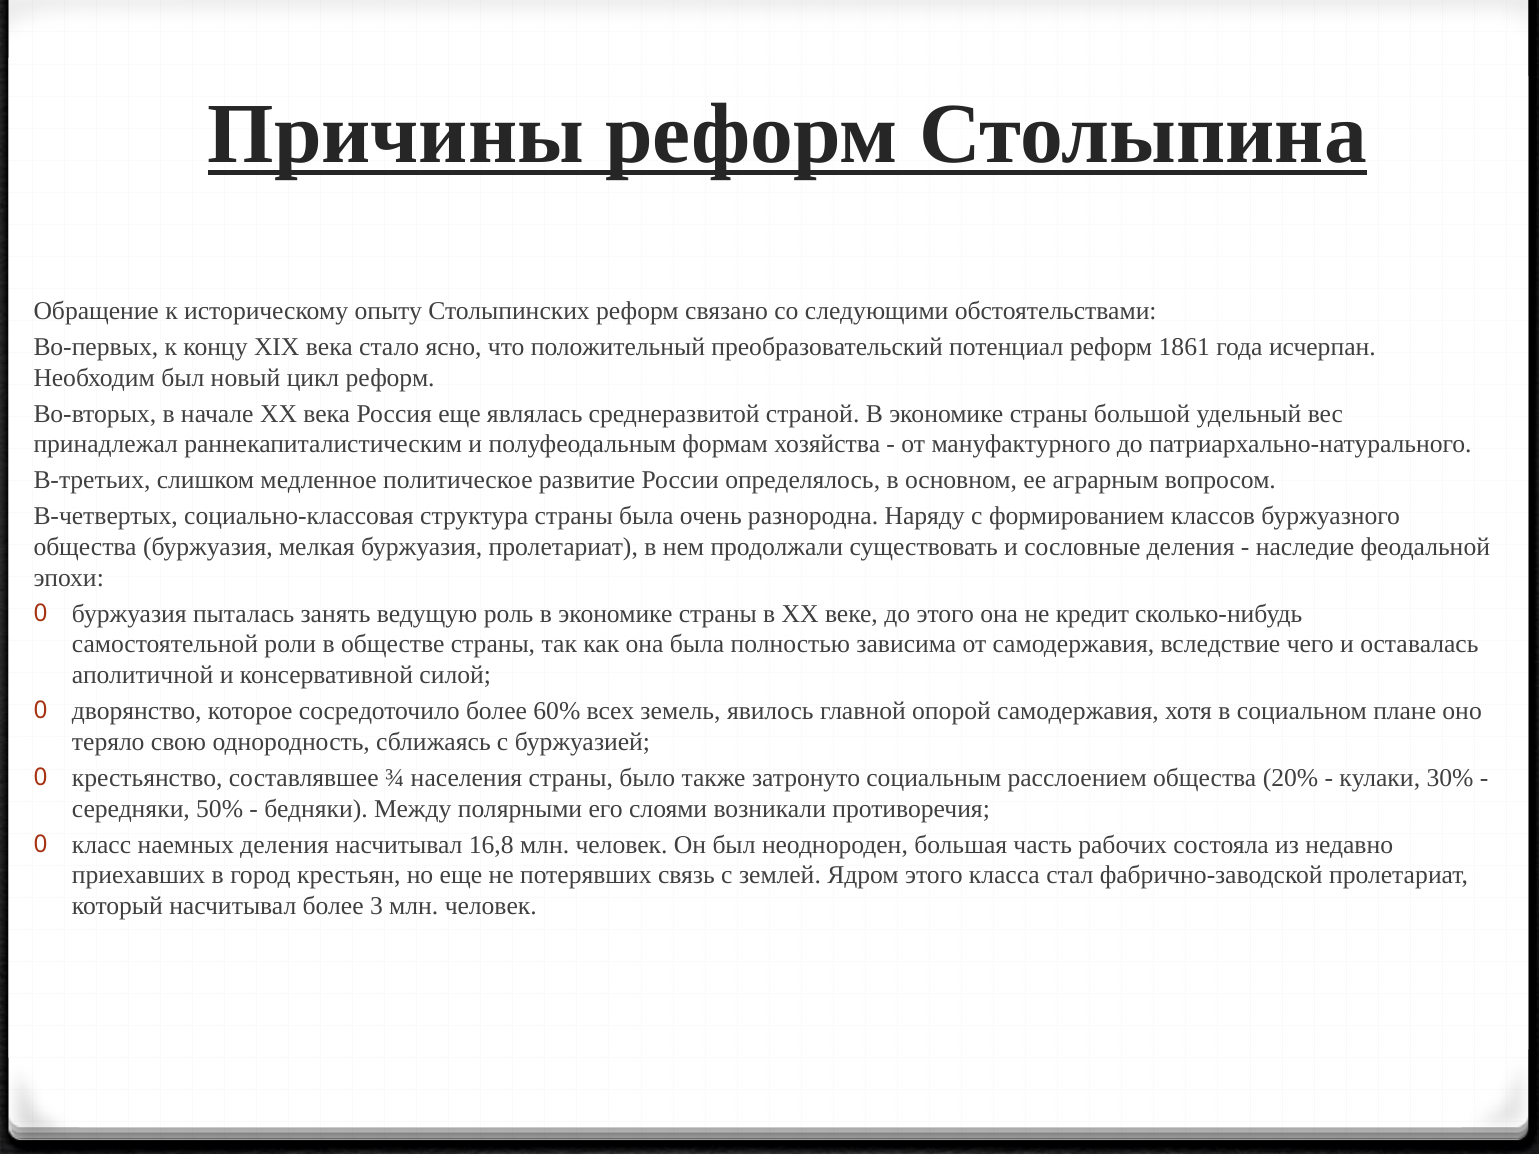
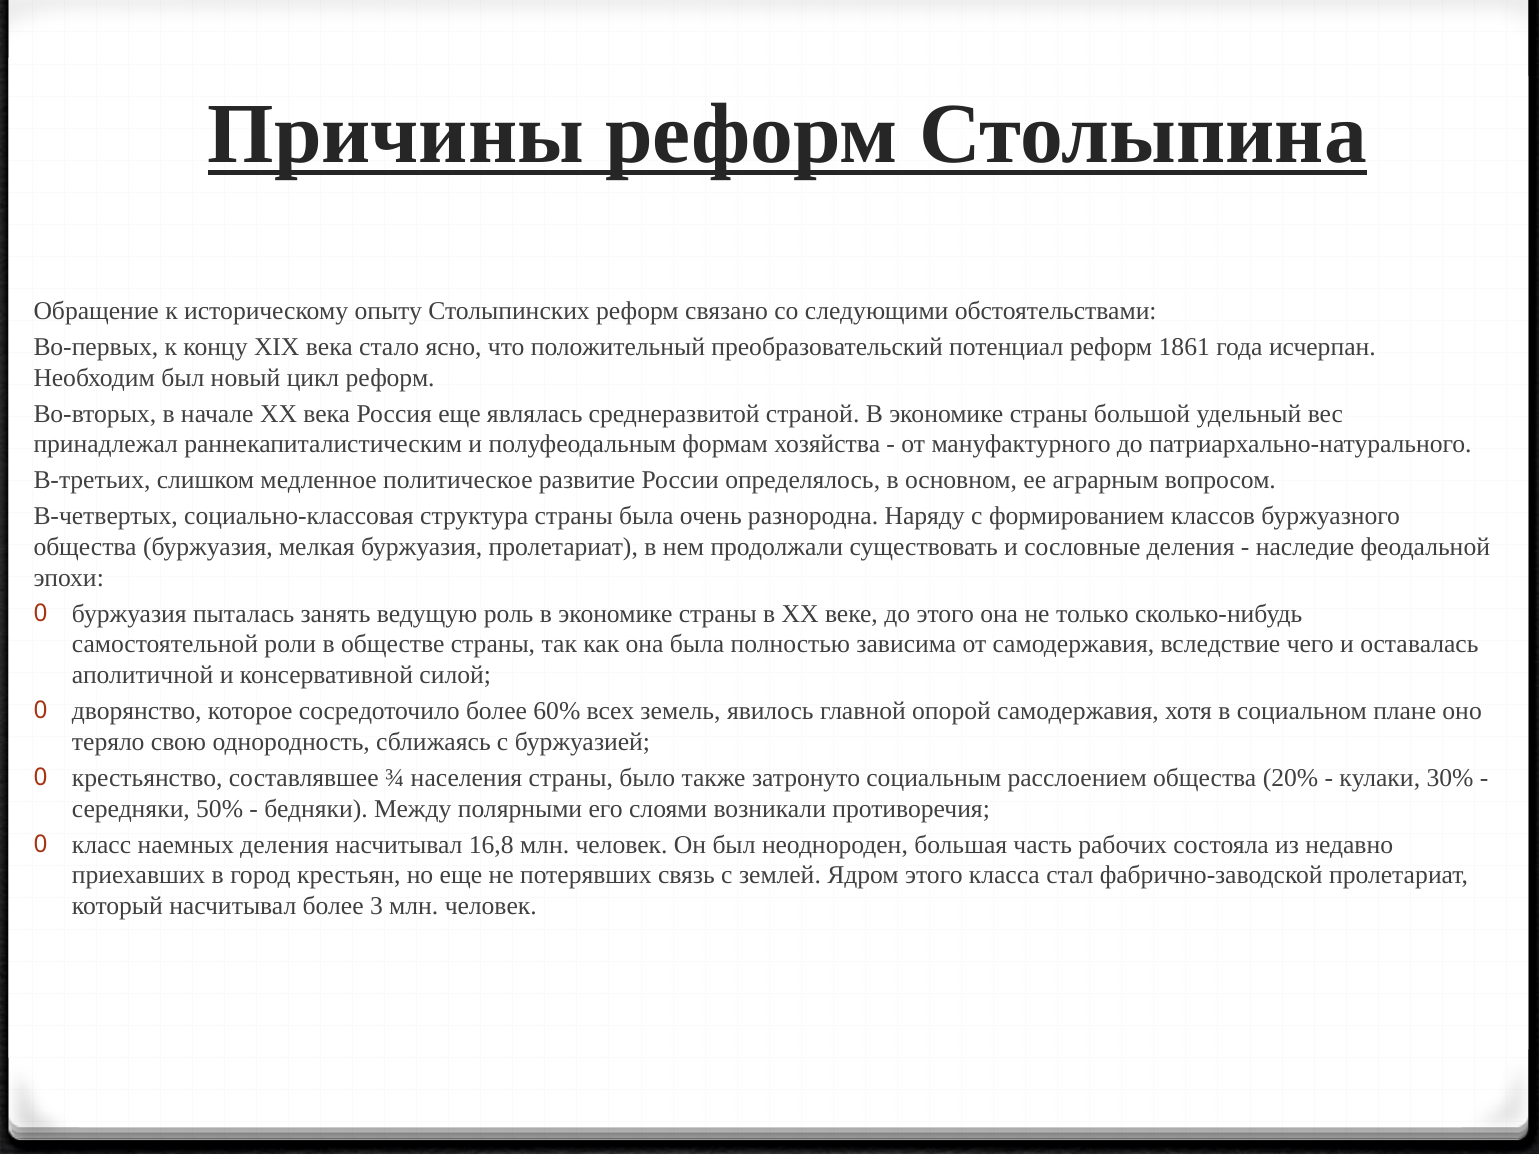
кредит: кредит -> только
